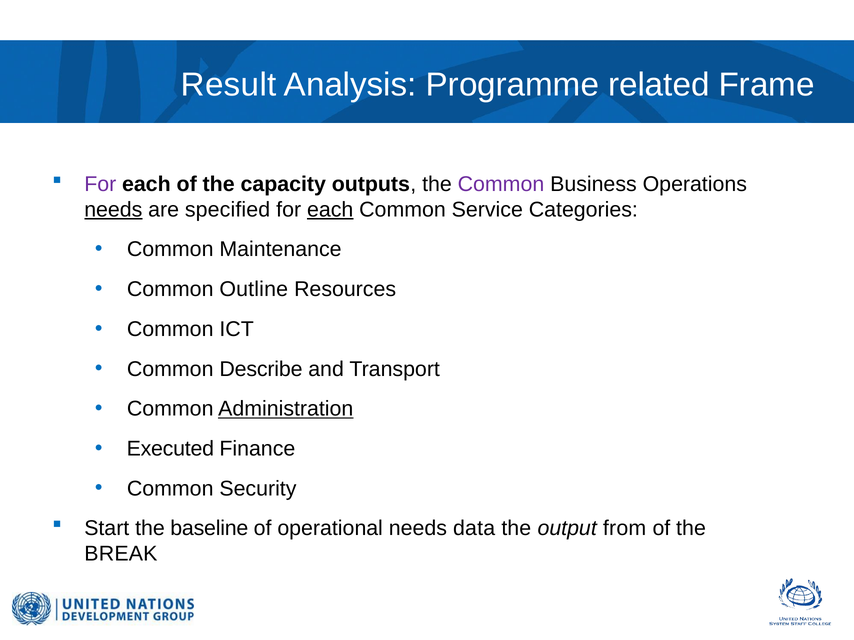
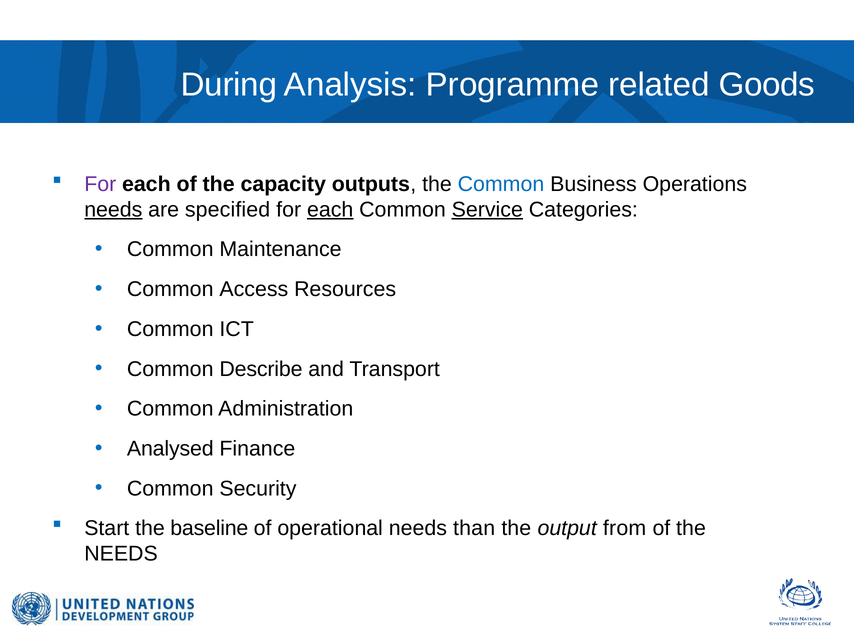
Result: Result -> During
Frame: Frame -> Goods
Common at (501, 184) colour: purple -> blue
Service underline: none -> present
Outline: Outline -> Access
Administration underline: present -> none
Executed: Executed -> Analysed
data: data -> than
BREAK at (121, 554): BREAK -> NEEDS
